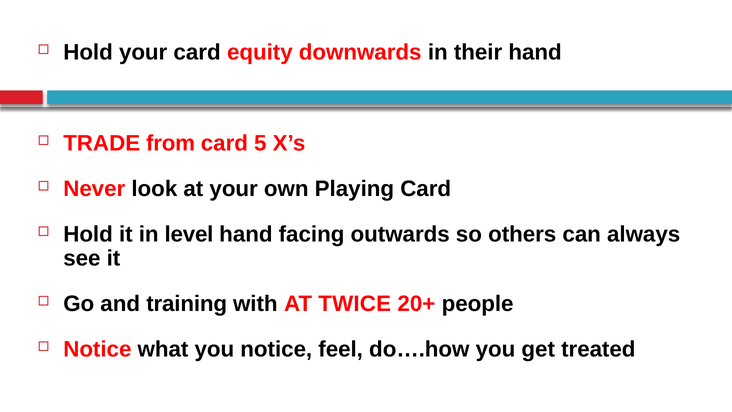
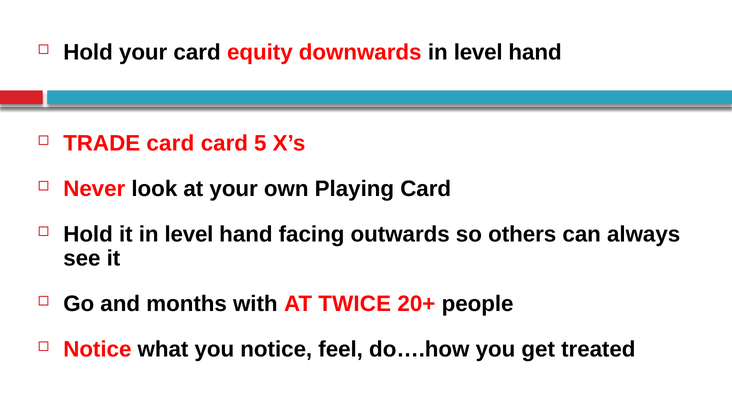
downwards in their: their -> level
TRADE from: from -> card
training: training -> months
